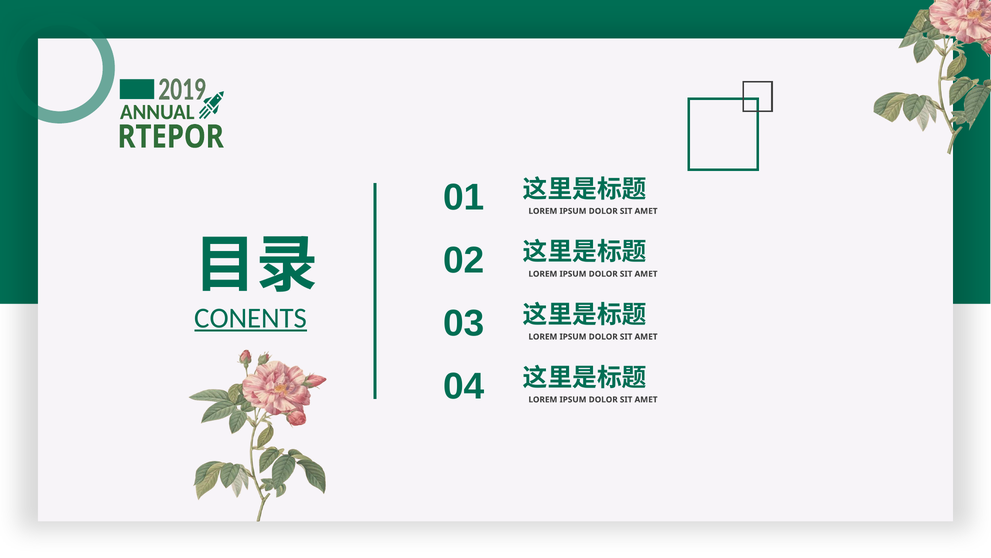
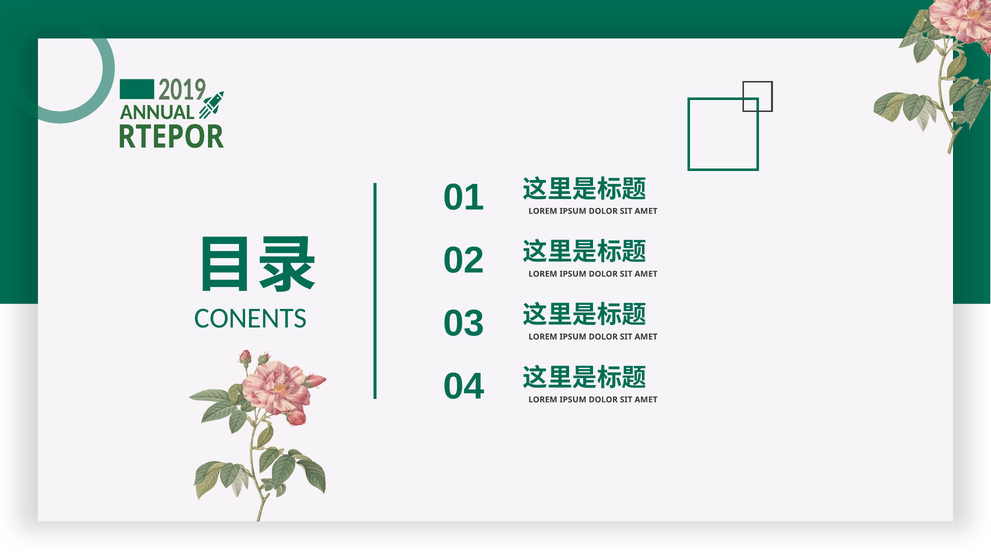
CONENTS underline: present -> none
